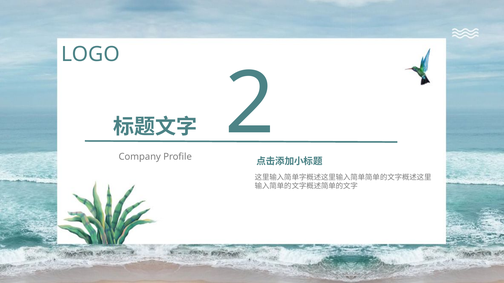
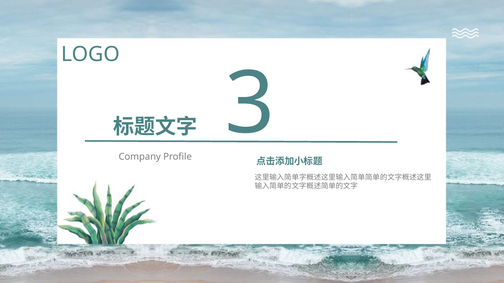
2: 2 -> 3
